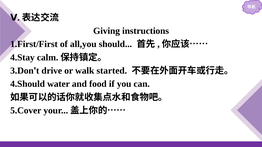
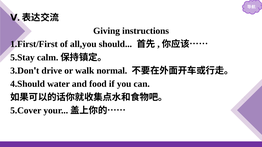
4.Stay: 4.Stay -> 5.Stay
started: started -> normal
